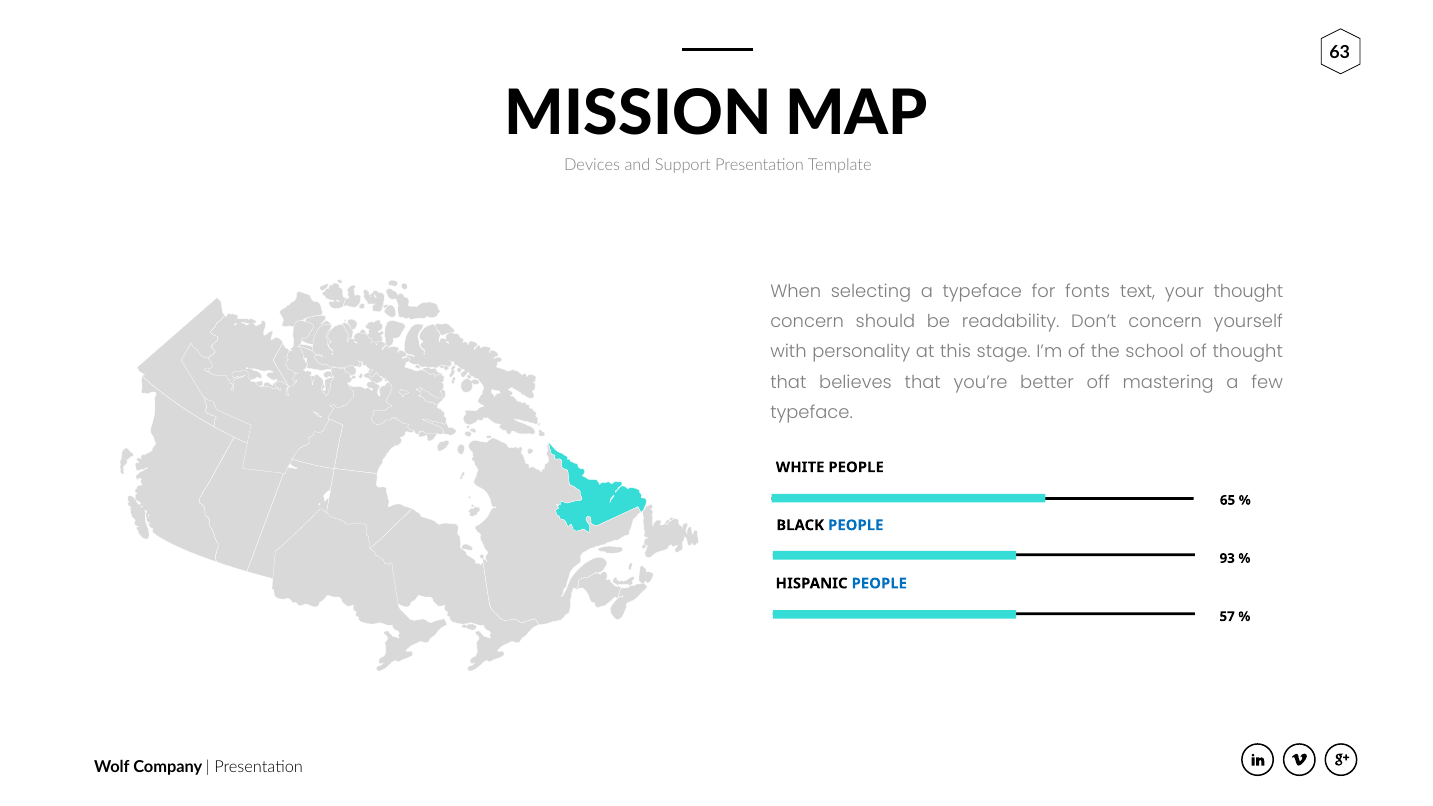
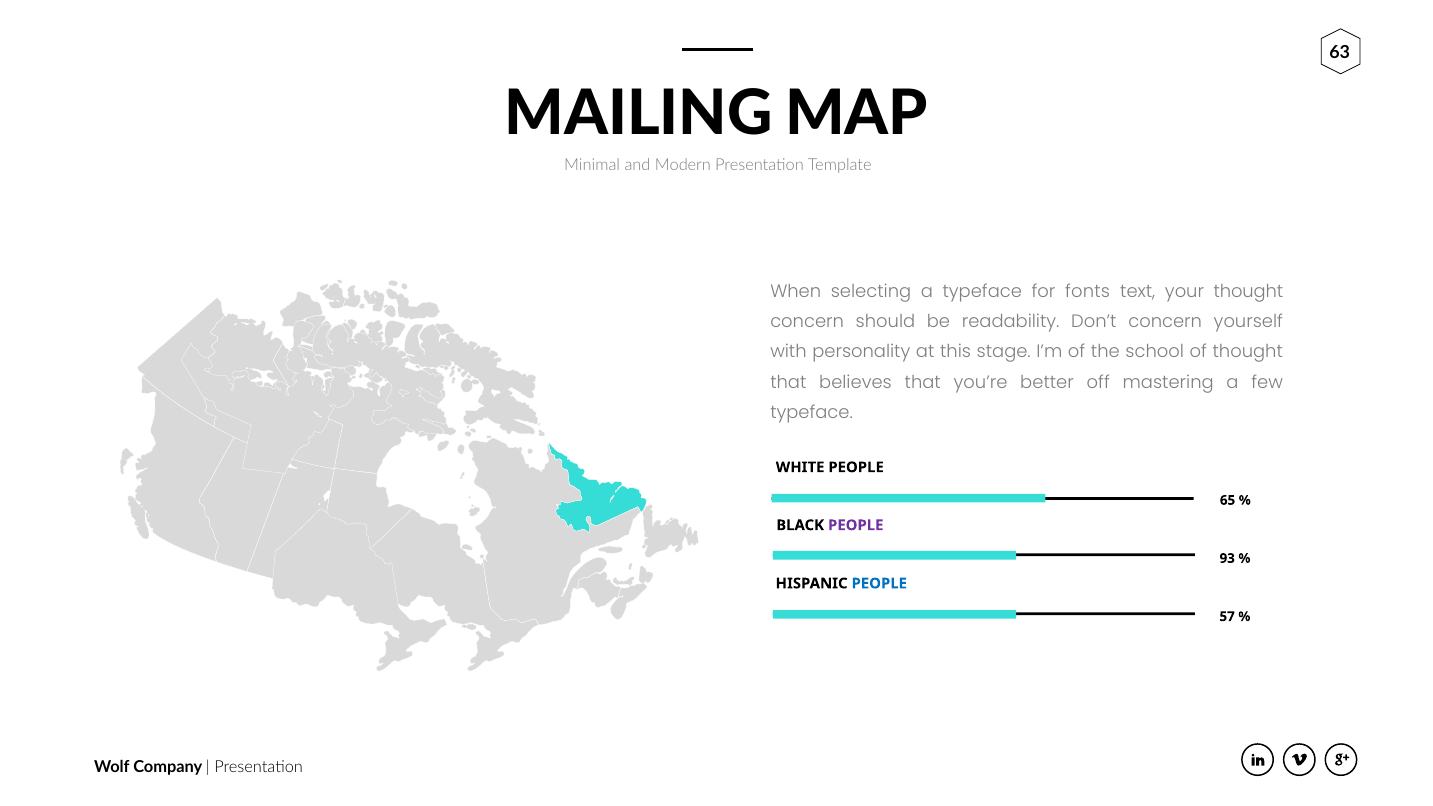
MISSION: MISSION -> MAILING
Devices: Devices -> Minimal
Support: Support -> Modern
PEOPLE at (856, 525) colour: blue -> purple
